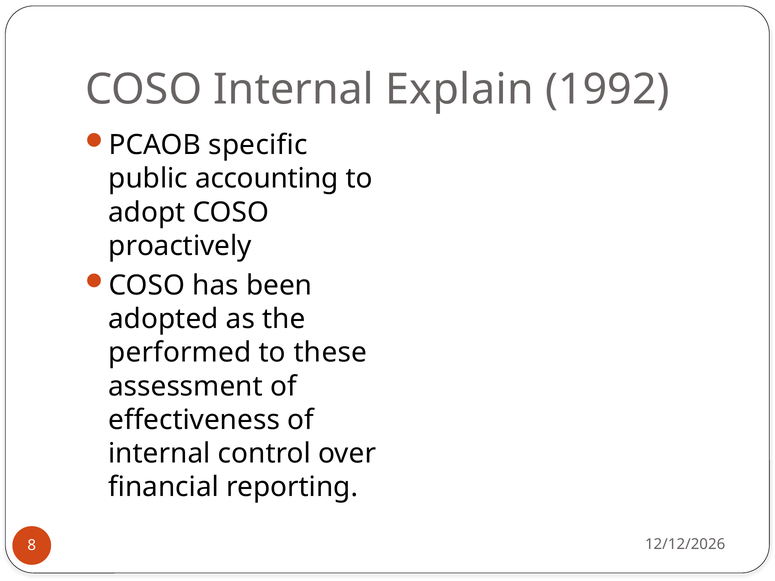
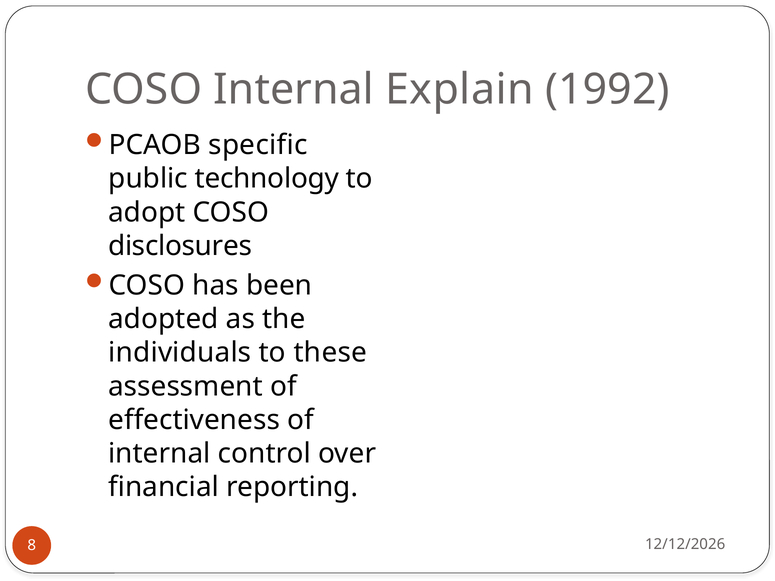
accounting: accounting -> technology
proactively: proactively -> disclosures
performed: performed -> individuals
